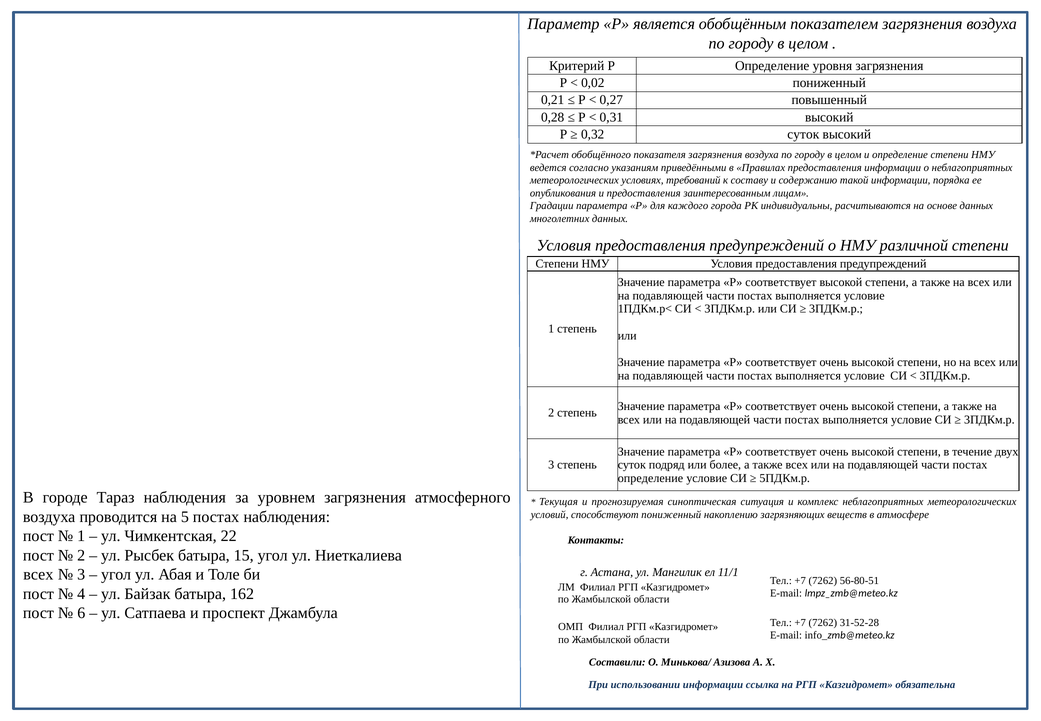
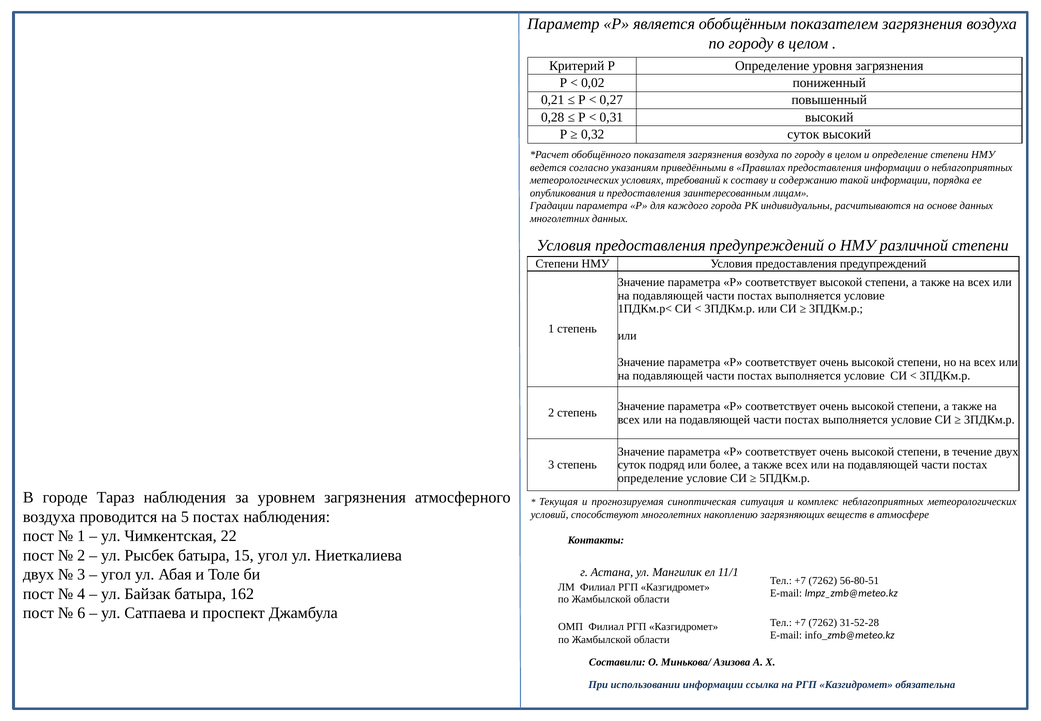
способствуют пониженный: пониженный -> многолетних
всех at (38, 574): всех -> двух
